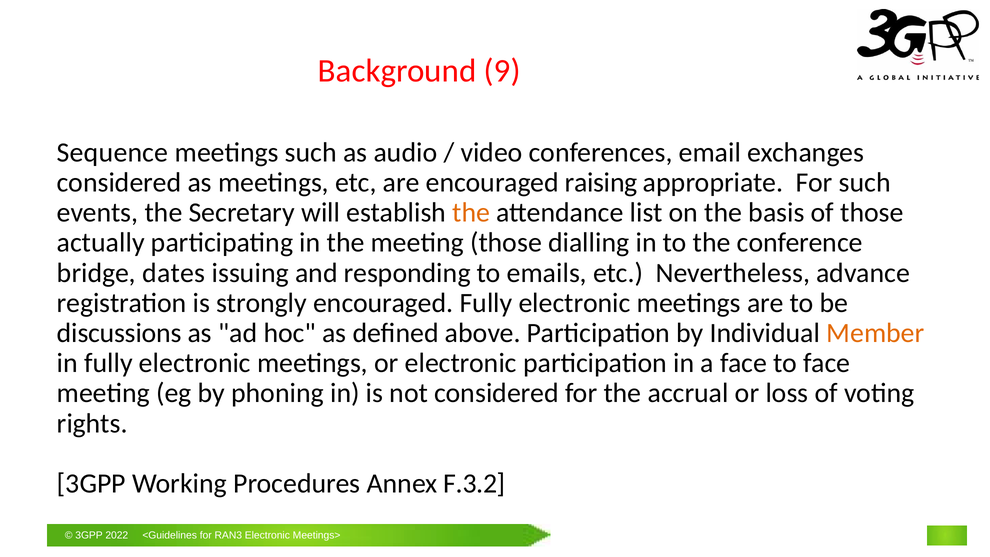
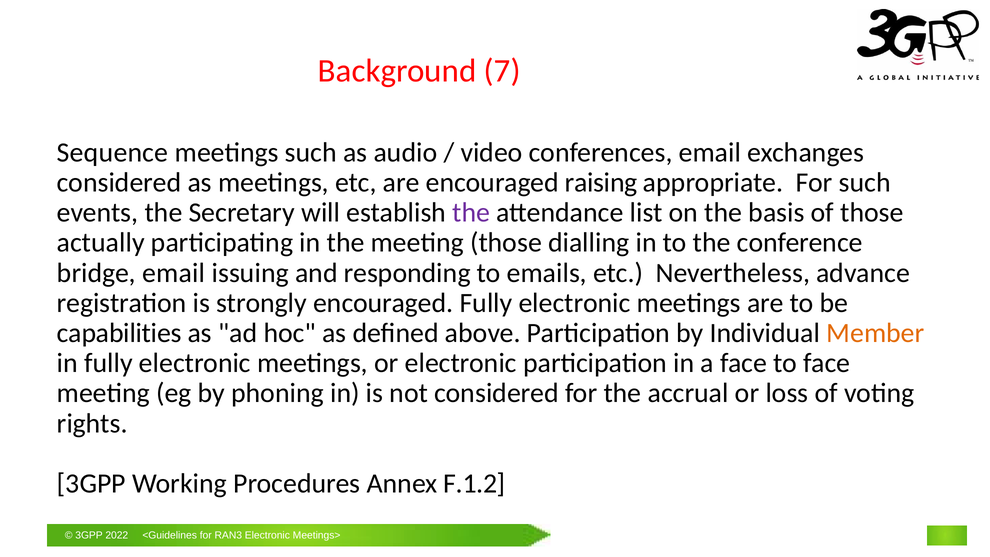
9: 9 -> 7
the at (471, 213) colour: orange -> purple
bridge dates: dates -> email
discussions: discussions -> capabilities
F.3.2: F.3.2 -> F.1.2
